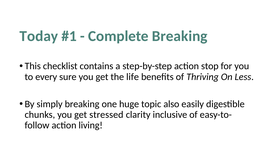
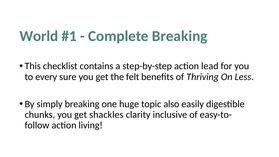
Today: Today -> World
stop: stop -> lead
life: life -> felt
stressed: stressed -> shackles
